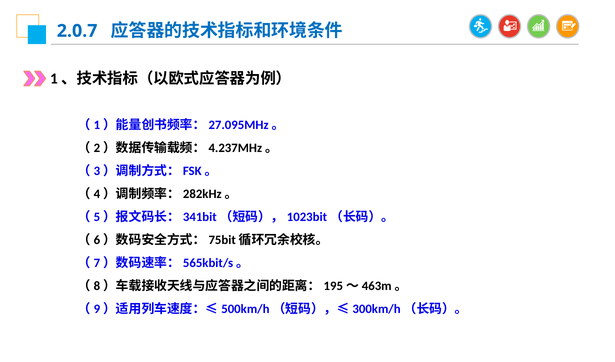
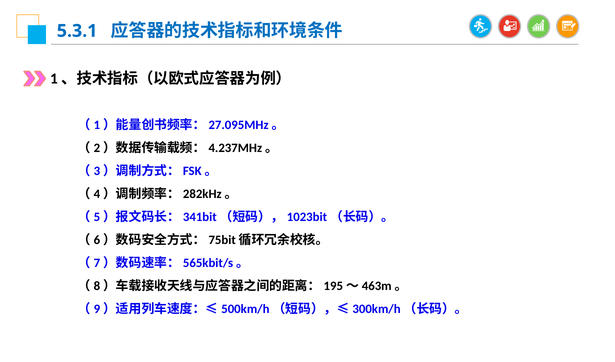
2.0.7: 2.0.7 -> 5.3.1
